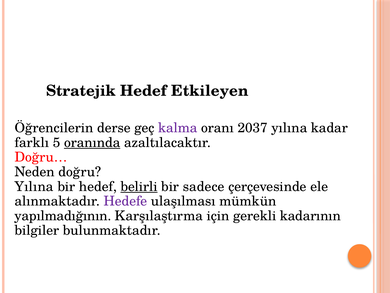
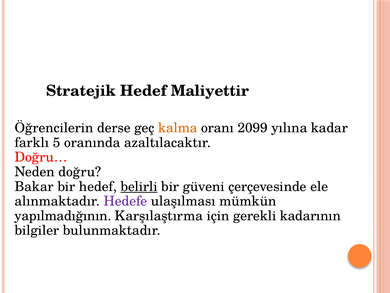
Etkileyen: Etkileyen -> Maliyettir
kalma colour: purple -> orange
2037: 2037 -> 2099
oranında underline: present -> none
Yılına at (34, 186): Yılına -> Bakar
sadece: sadece -> güveni
